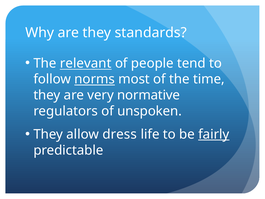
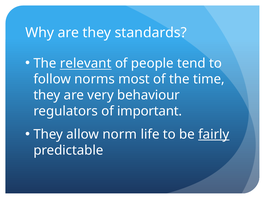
norms underline: present -> none
normative: normative -> behaviour
unspoken: unspoken -> important
dress: dress -> norm
